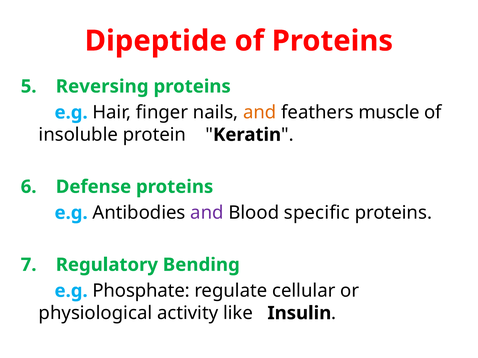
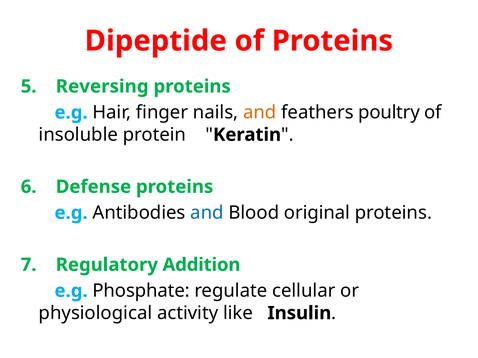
muscle: muscle -> poultry
and at (207, 213) colour: purple -> blue
specific: specific -> original
Bending: Bending -> Addition
